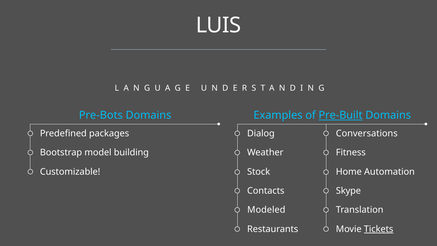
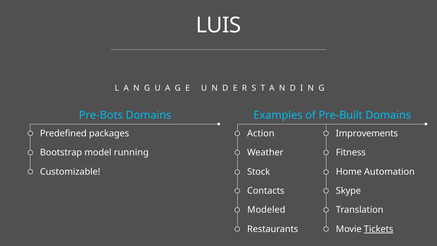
Pre-Built underline: present -> none
Dialog: Dialog -> Action
Conversations: Conversations -> Improvements
building: building -> running
